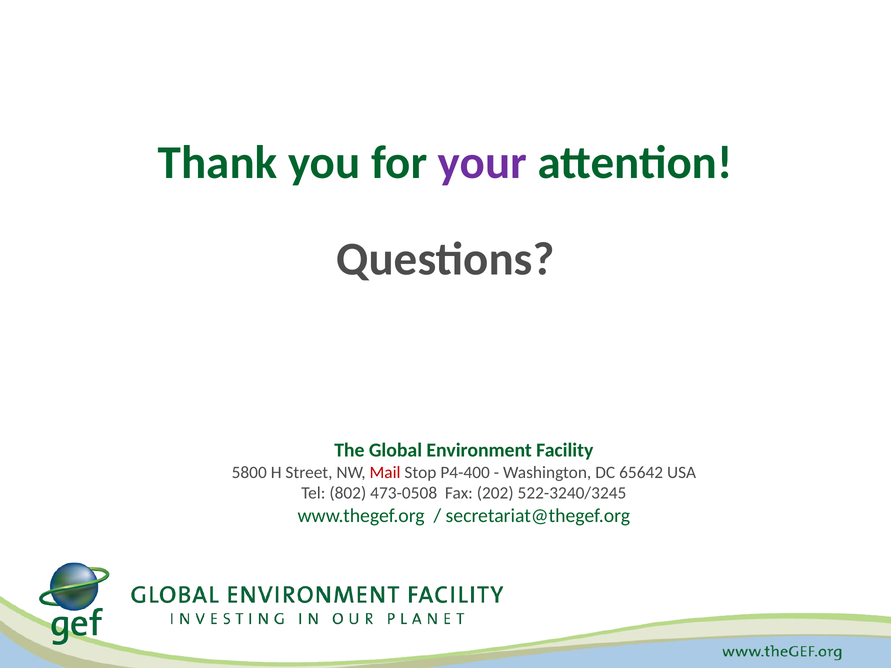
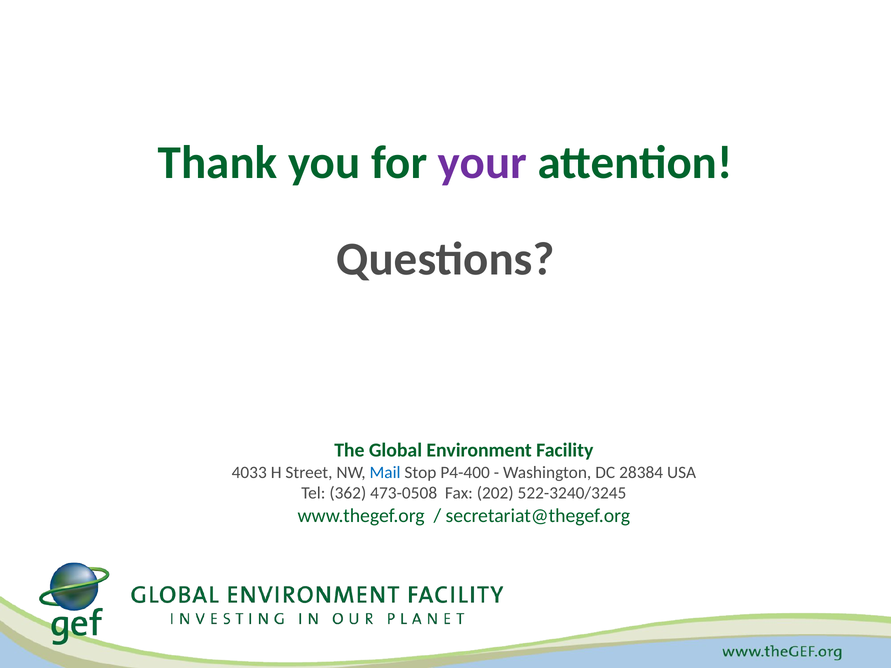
5800: 5800 -> 4033
Mail colour: red -> blue
65642: 65642 -> 28384
802: 802 -> 362
